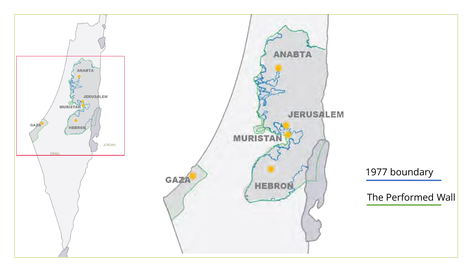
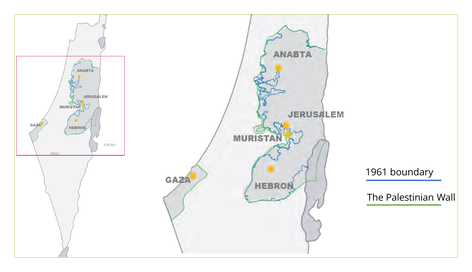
1977: 1977 -> 1961
Performed: Performed -> Palestinian
